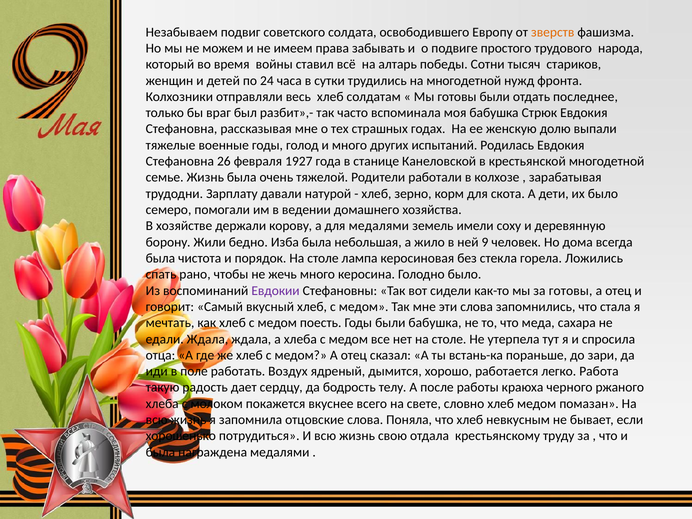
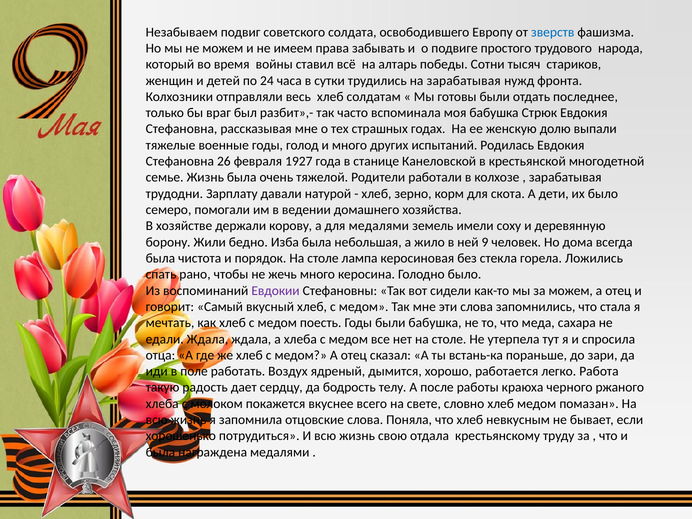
зверств colour: orange -> blue
на многодетной: многодетной -> зарабатывая
за готовы: готовы -> можем
